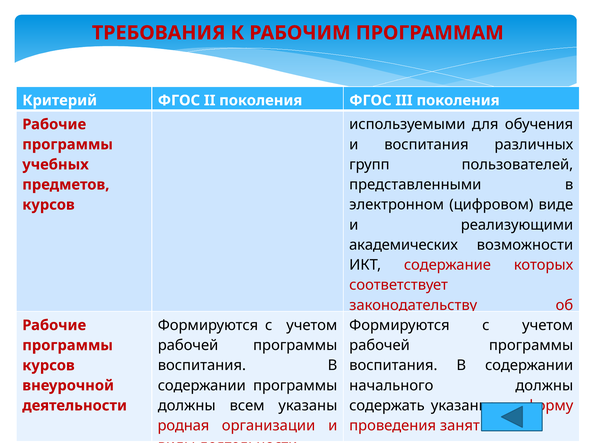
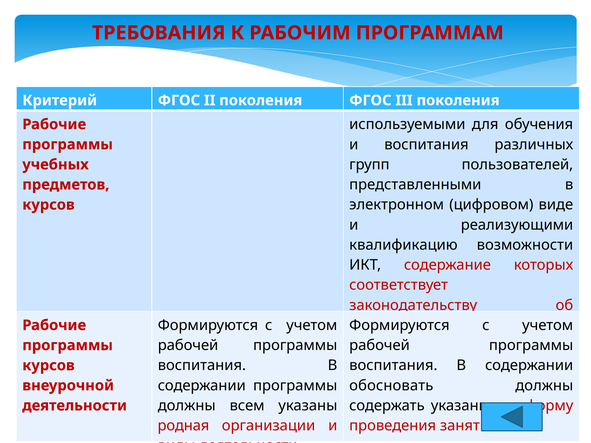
академических: академических -> квалификацию
начального: начального -> обосновать
